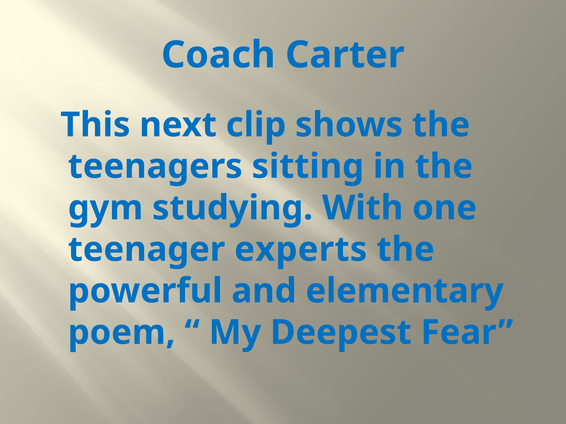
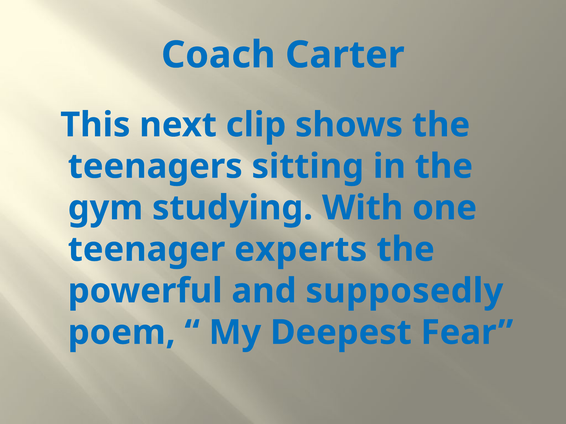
elementary: elementary -> supposedly
